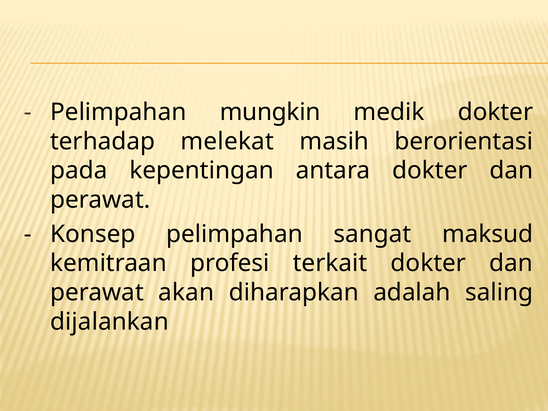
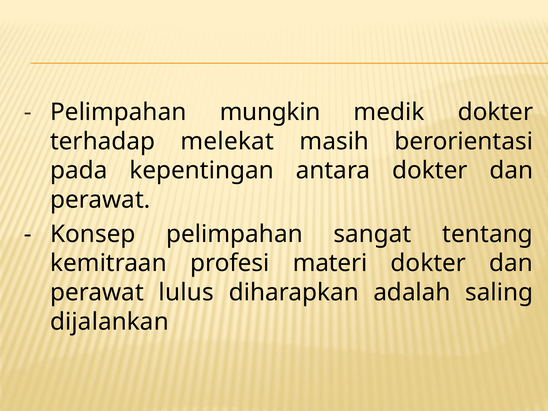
maksud: maksud -> tentang
terkait: terkait -> materi
akan: akan -> lulus
